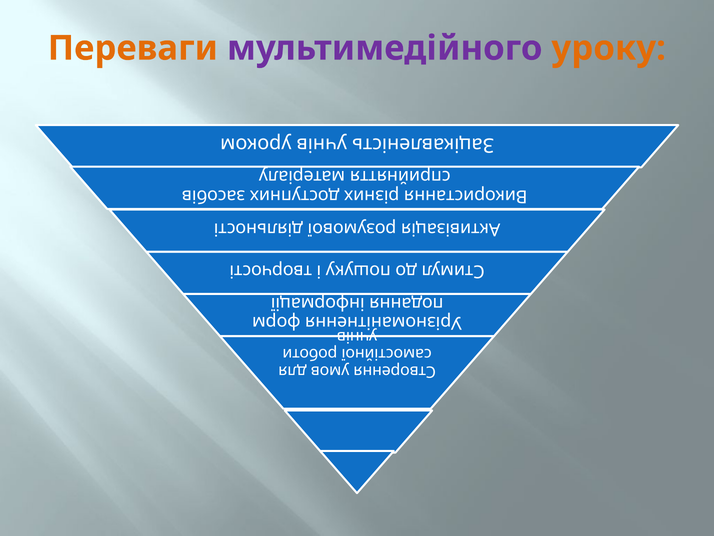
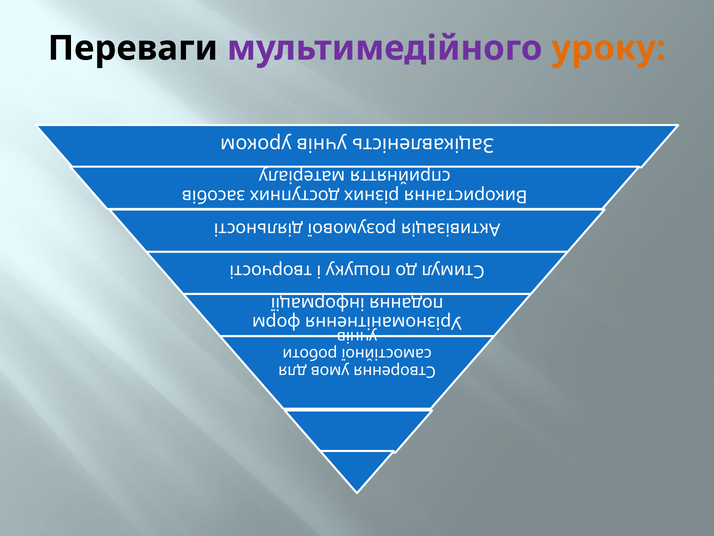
Переваги colour: orange -> black
